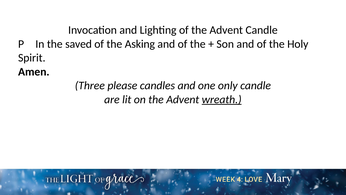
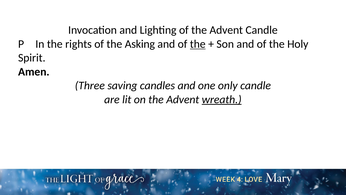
saved: saved -> rights
the at (198, 44) underline: none -> present
please: please -> saving
